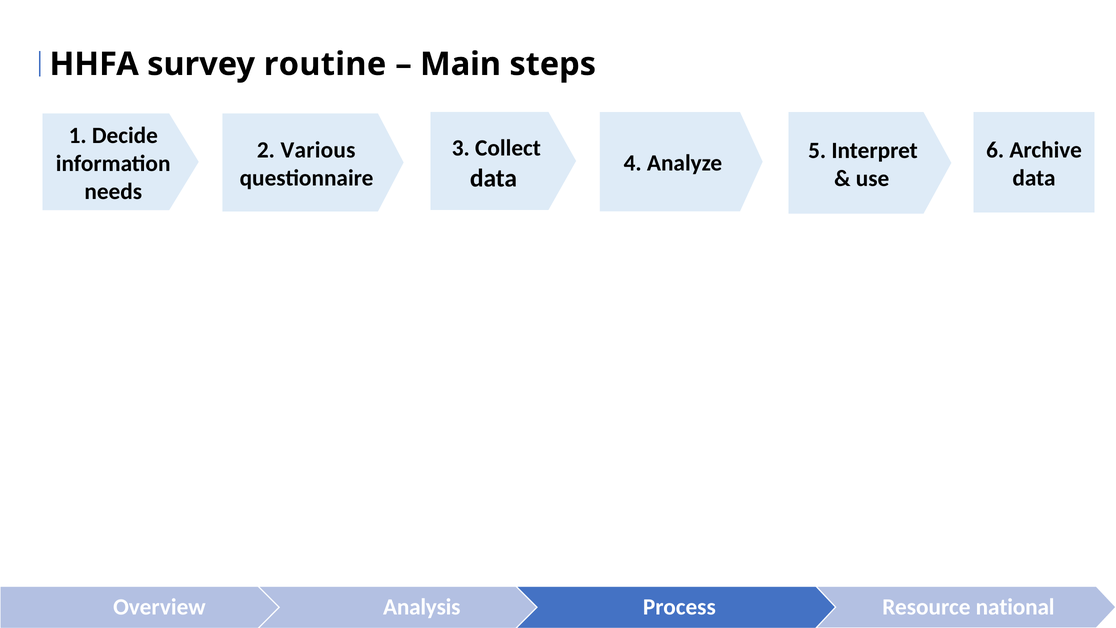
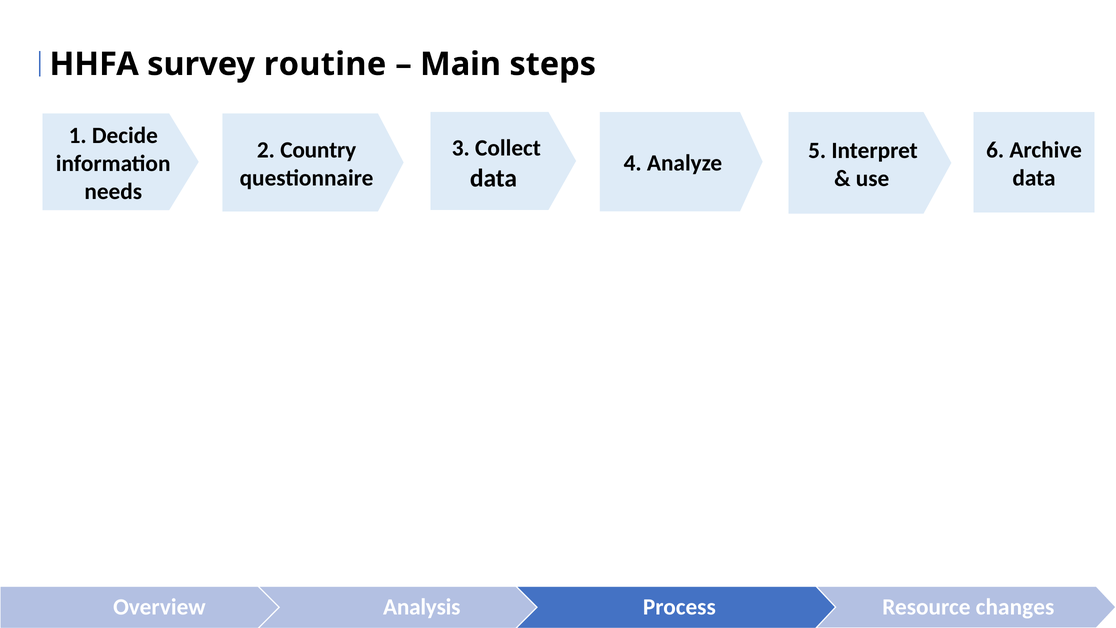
Various: Various -> Country
national: national -> changes
